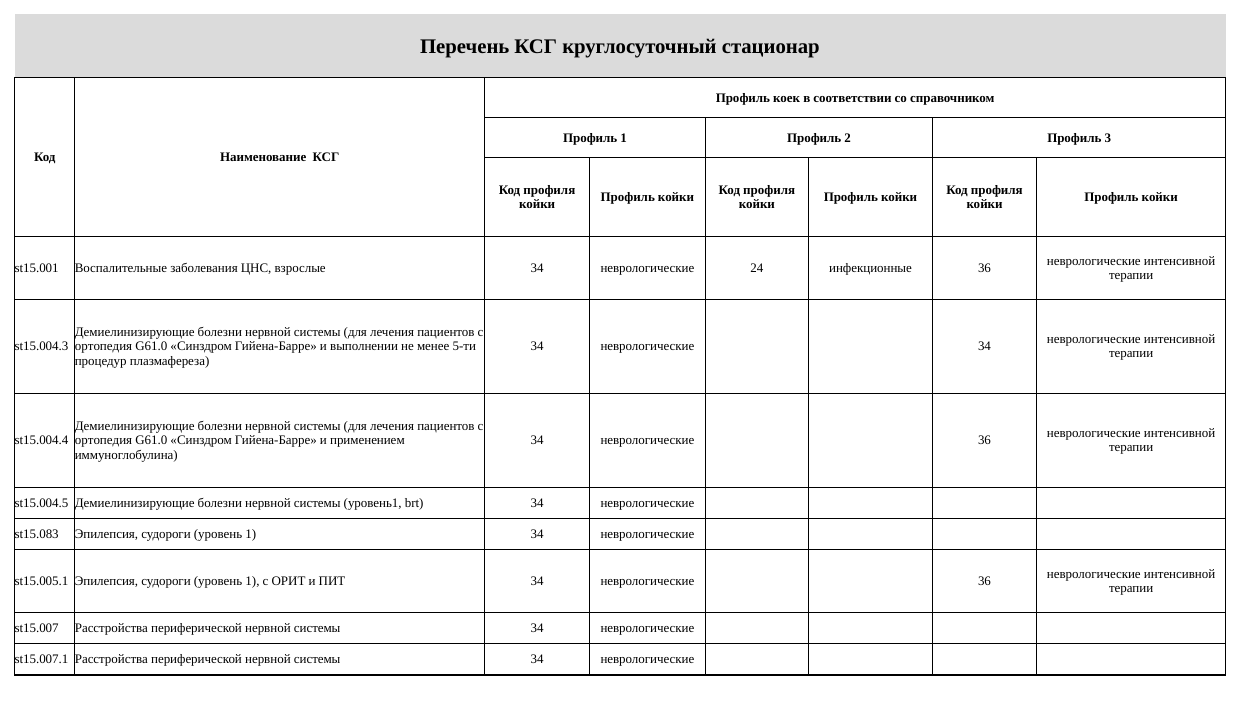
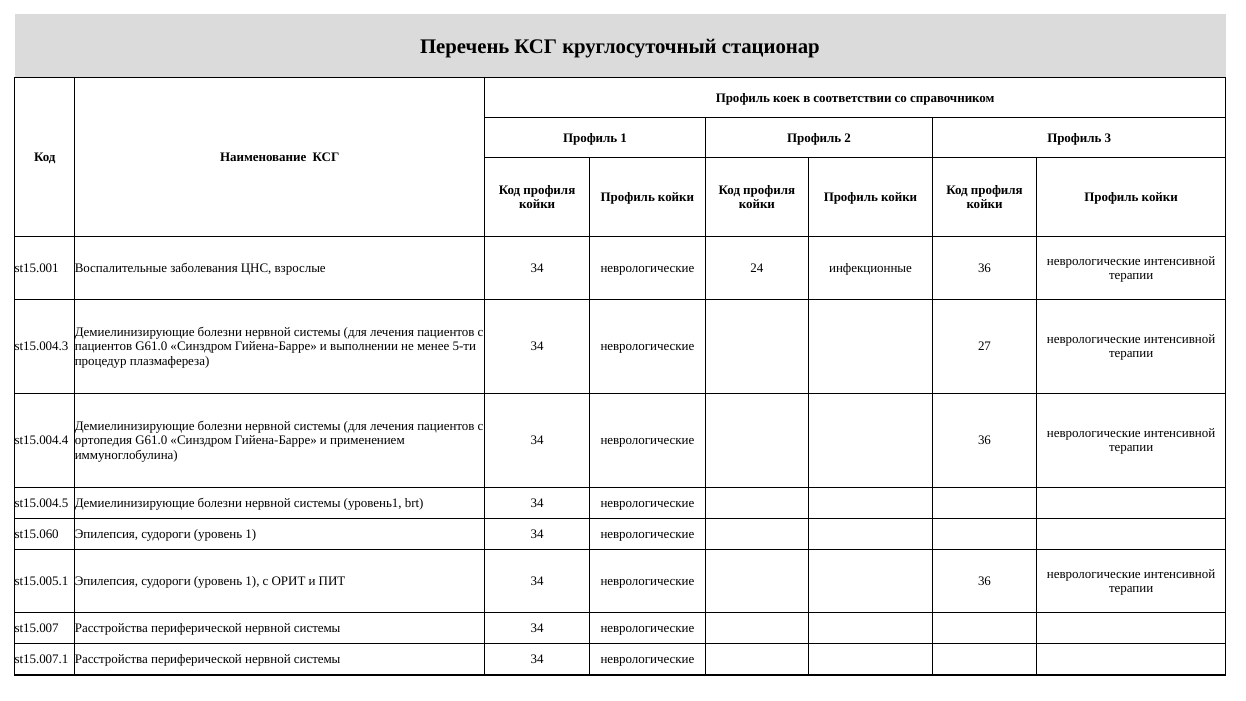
ортопедия at (104, 346): ортопедия -> пациентов
неврологические 34: 34 -> 27
st15.083: st15.083 -> st15.060
